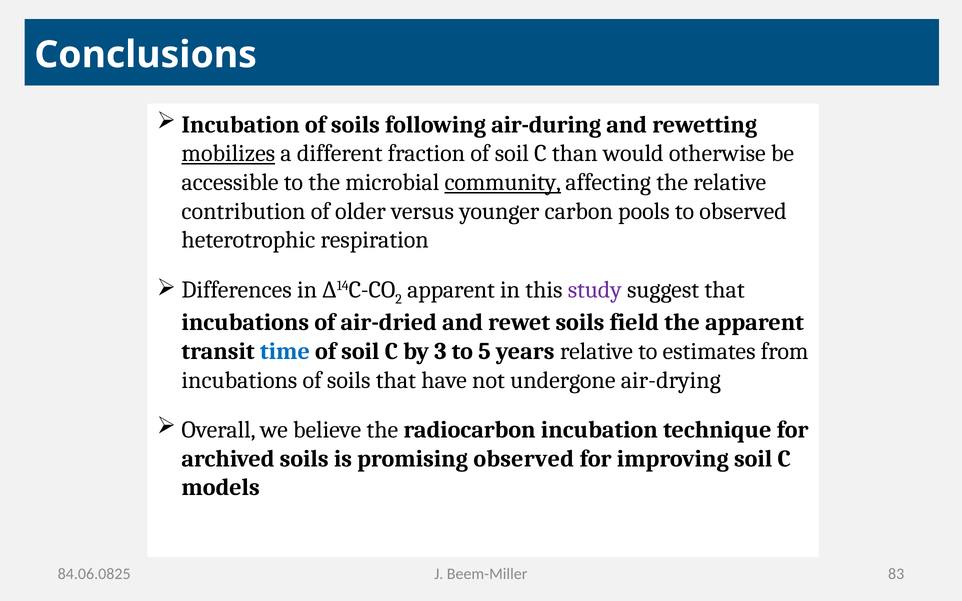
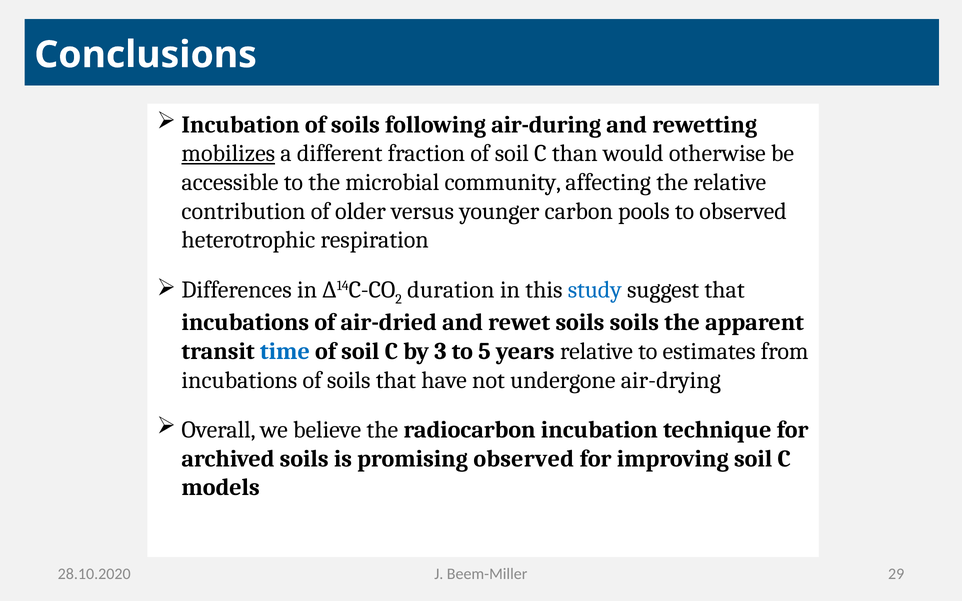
community underline: present -> none
apparent at (451, 290): apparent -> duration
study colour: purple -> blue
soils field: field -> soils
83: 83 -> 29
84.06.0825: 84.06.0825 -> 28.10.2020
